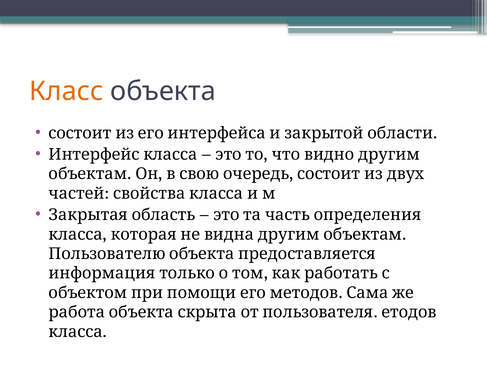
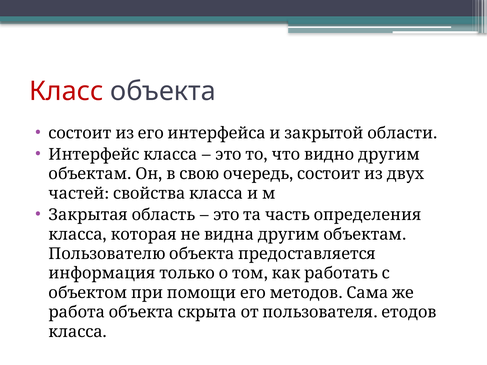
Класс colour: orange -> red
